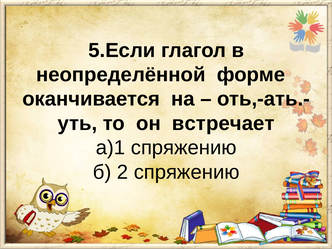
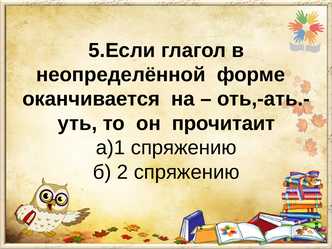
встречает: встречает -> прочитаит
